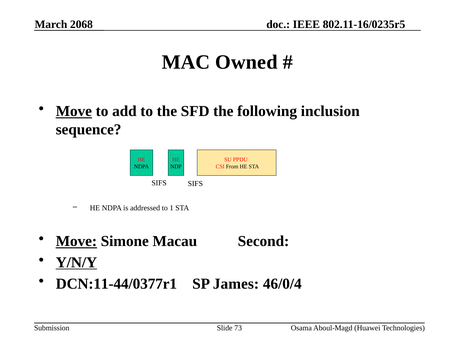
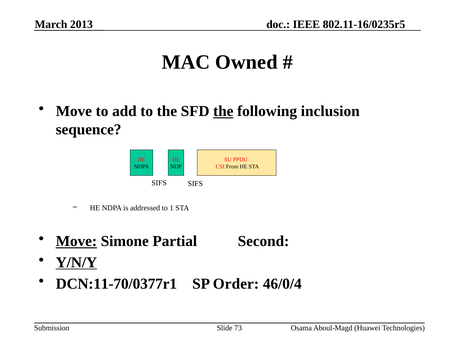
2068: 2068 -> 2013
Move at (74, 111) underline: present -> none
the at (223, 111) underline: none -> present
Macau: Macau -> Partial
DCN:11-44/0377r1: DCN:11-44/0377r1 -> DCN:11-70/0377r1
James: James -> Order
